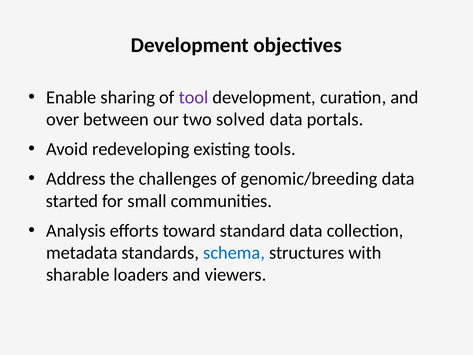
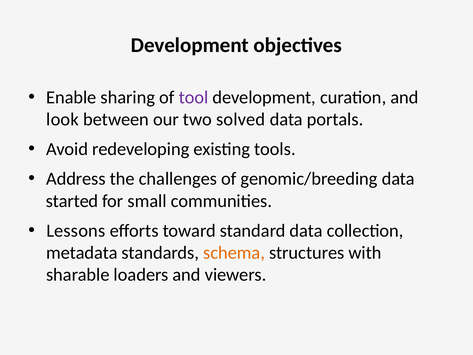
over: over -> look
Analysis: Analysis -> Lessons
schema colour: blue -> orange
